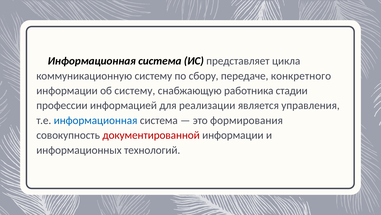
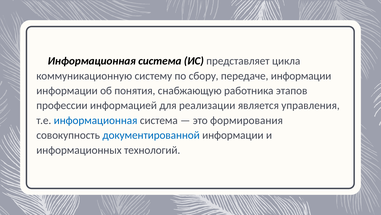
передаче конкретного: конкретного -> информации
об систему: систему -> понятия
стадии: стадии -> этапов
документированной colour: red -> blue
